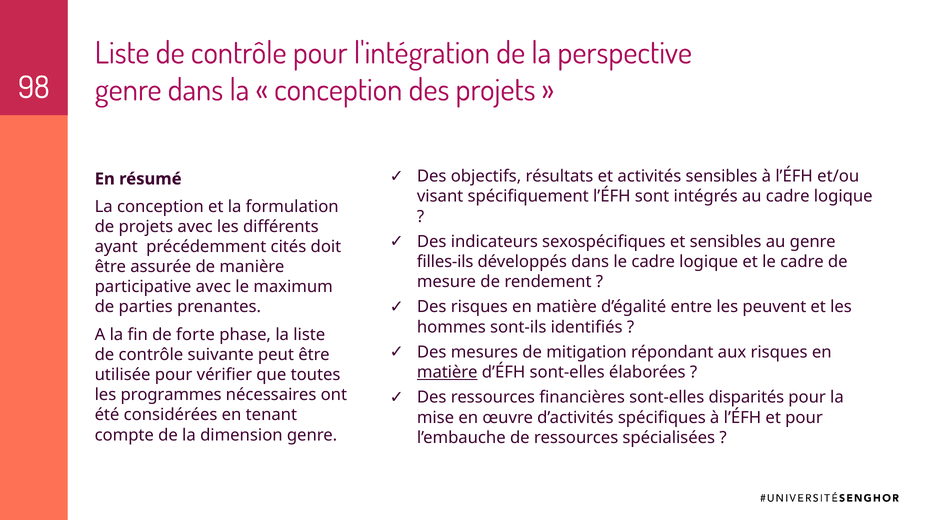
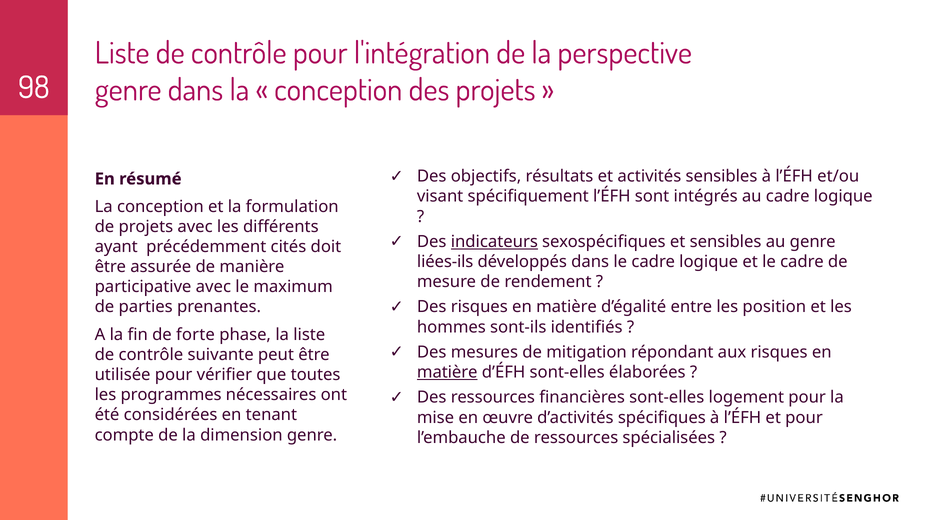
indicateurs underline: none -> present
filles-ils: filles-ils -> liées-ils
peuvent: peuvent -> position
disparités: disparités -> logement
